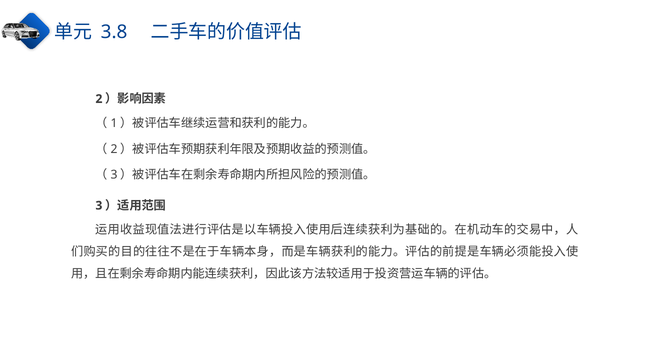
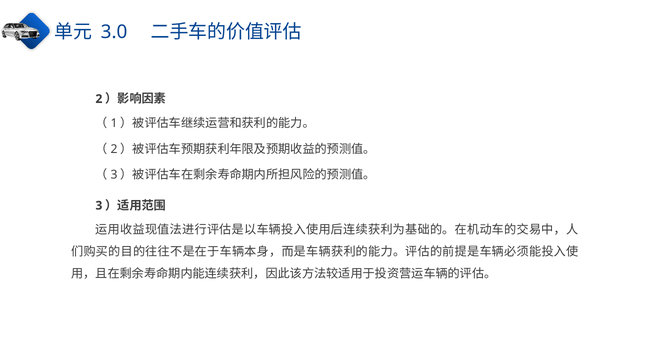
3.8: 3.8 -> 3.0
